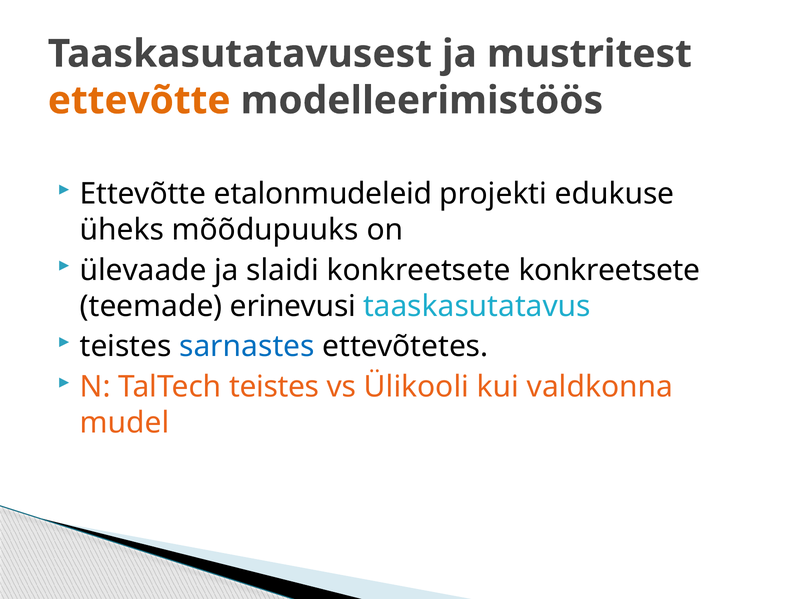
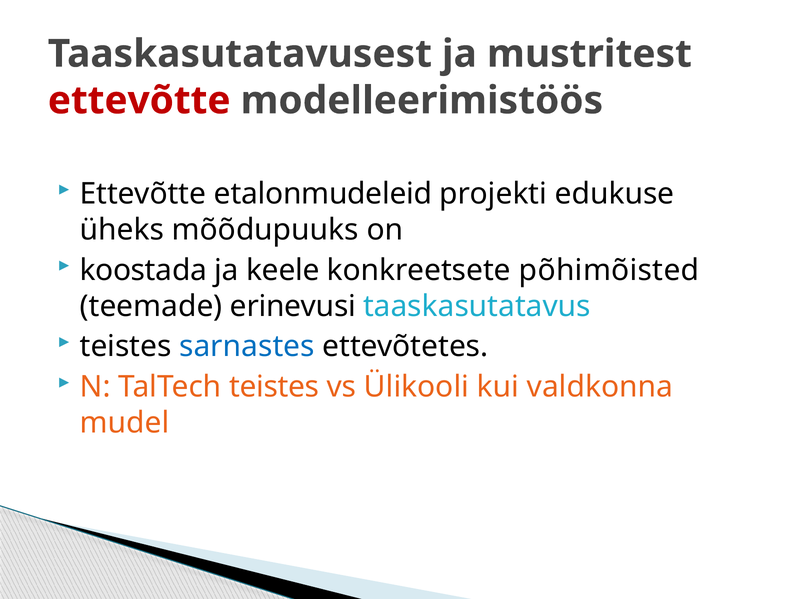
ettevõtte at (139, 101) colour: orange -> red
ülevaade: ülevaade -> koostada
slaidi: slaidi -> keele
konkreetsete konkreetsete: konkreetsete -> põhimõisted
